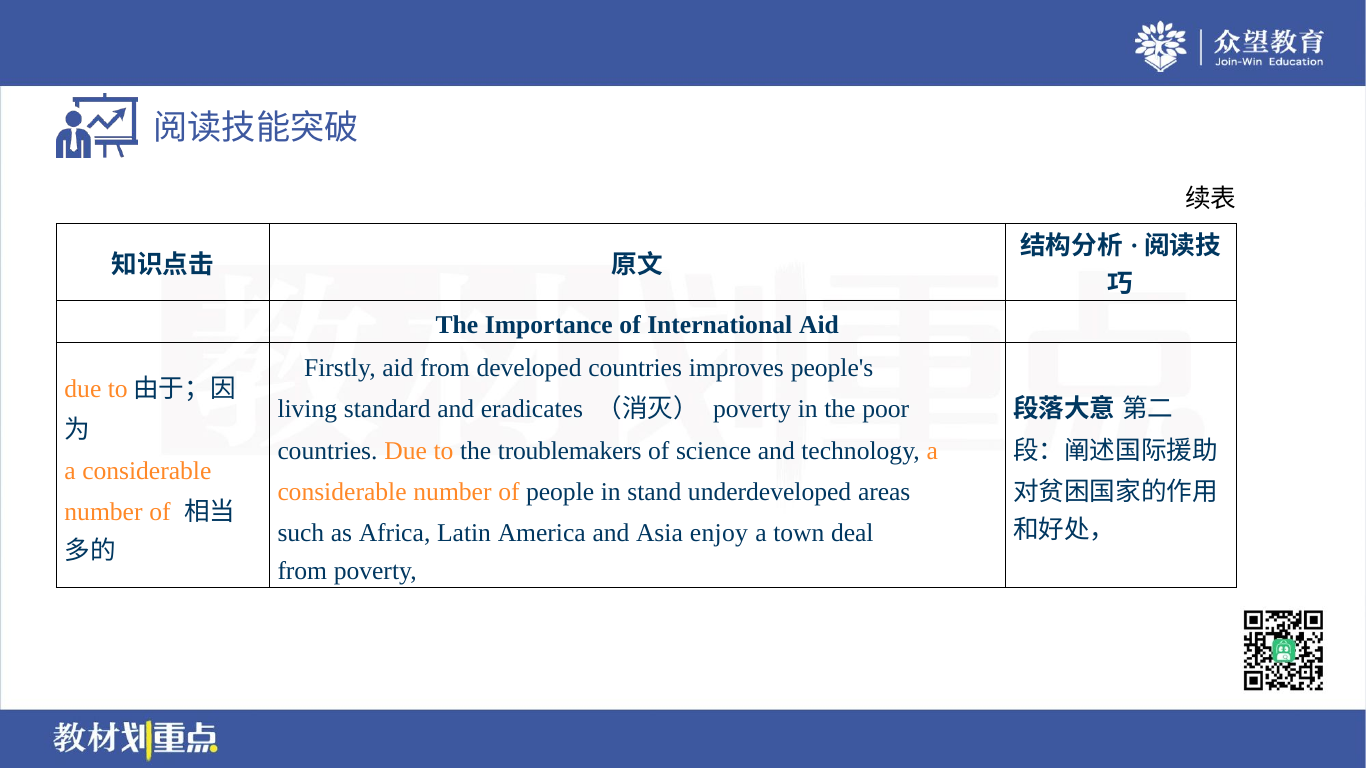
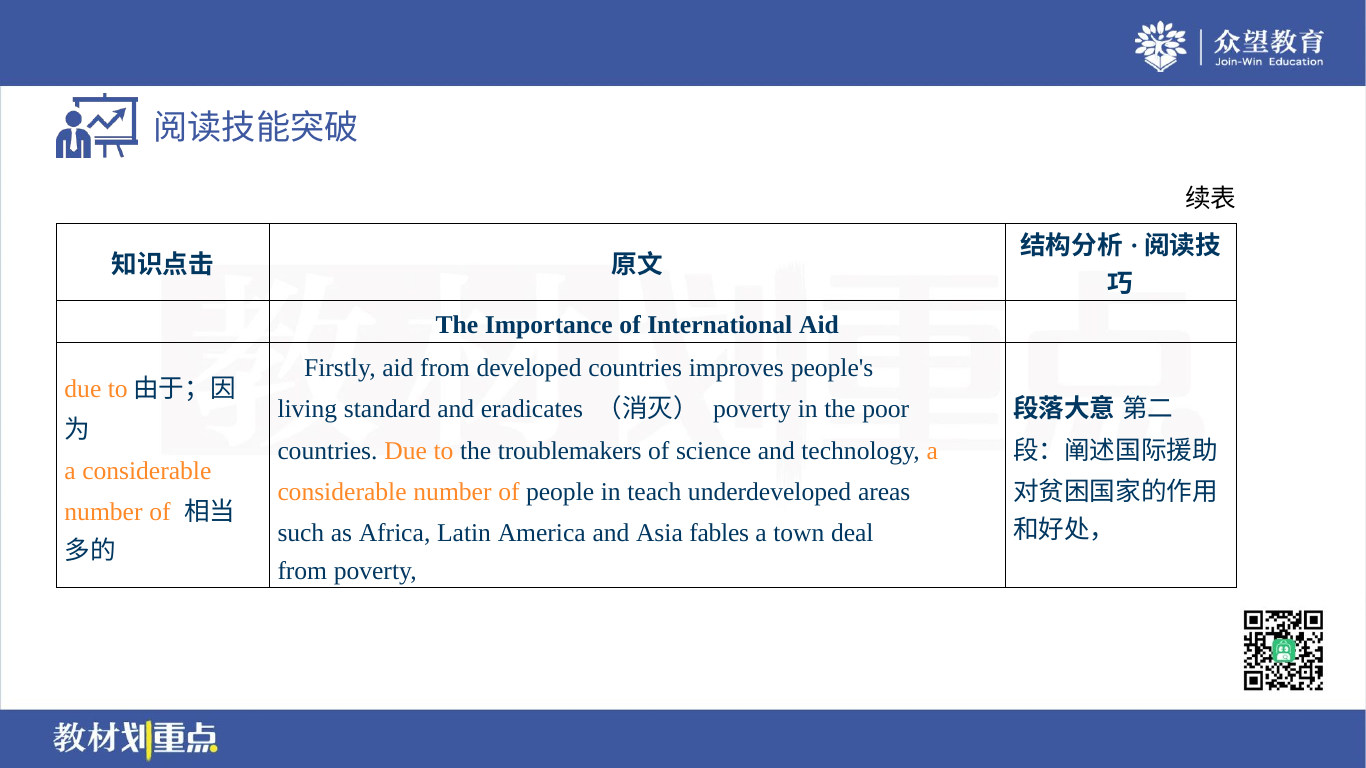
stand: stand -> teach
enjoy: enjoy -> fables
